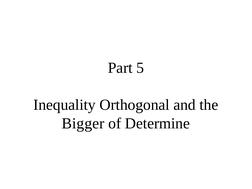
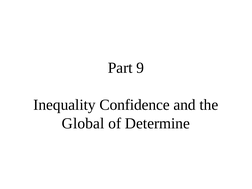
5: 5 -> 9
Orthogonal: Orthogonal -> Confidence
Bigger: Bigger -> Global
